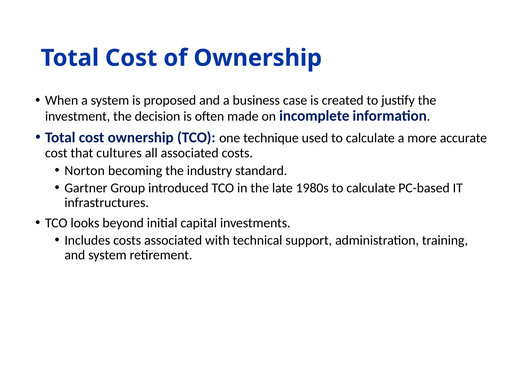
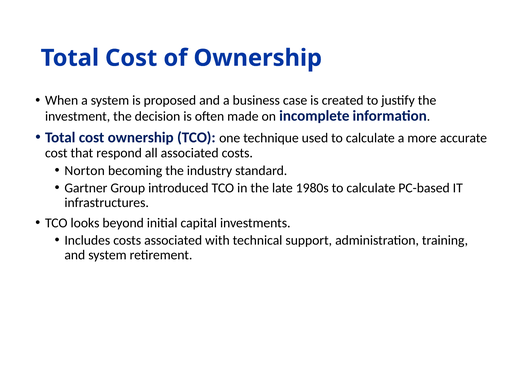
cultures: cultures -> respond
